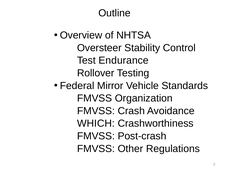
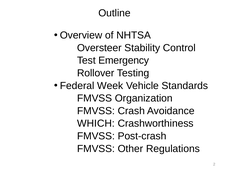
Endurance: Endurance -> Emergency
Mirror: Mirror -> Week
